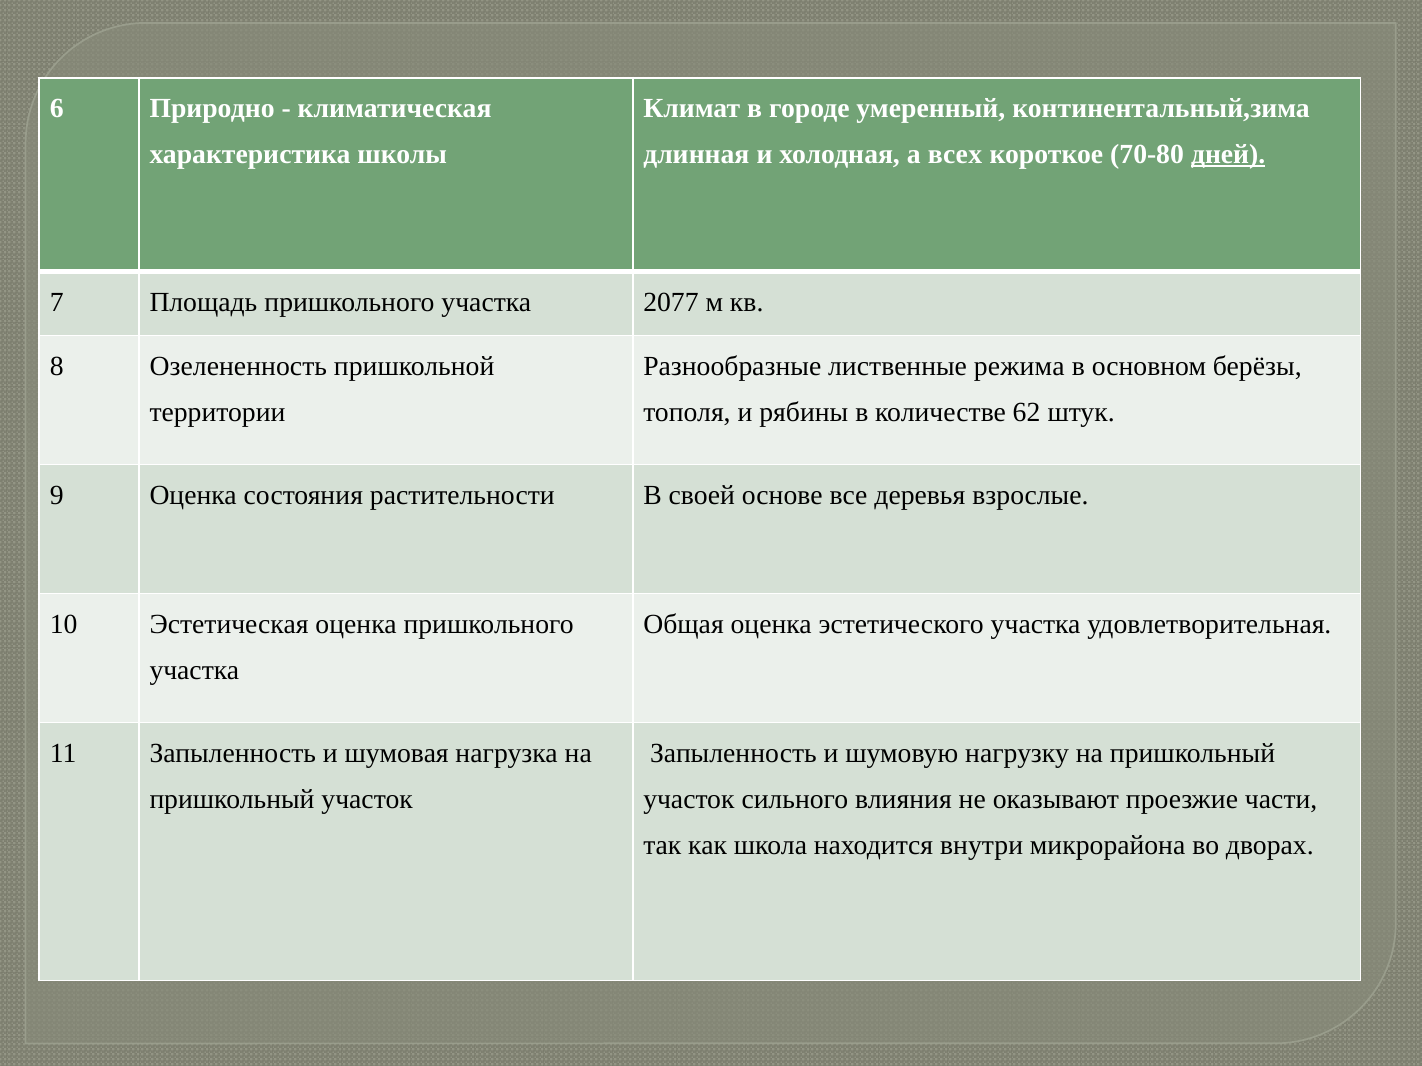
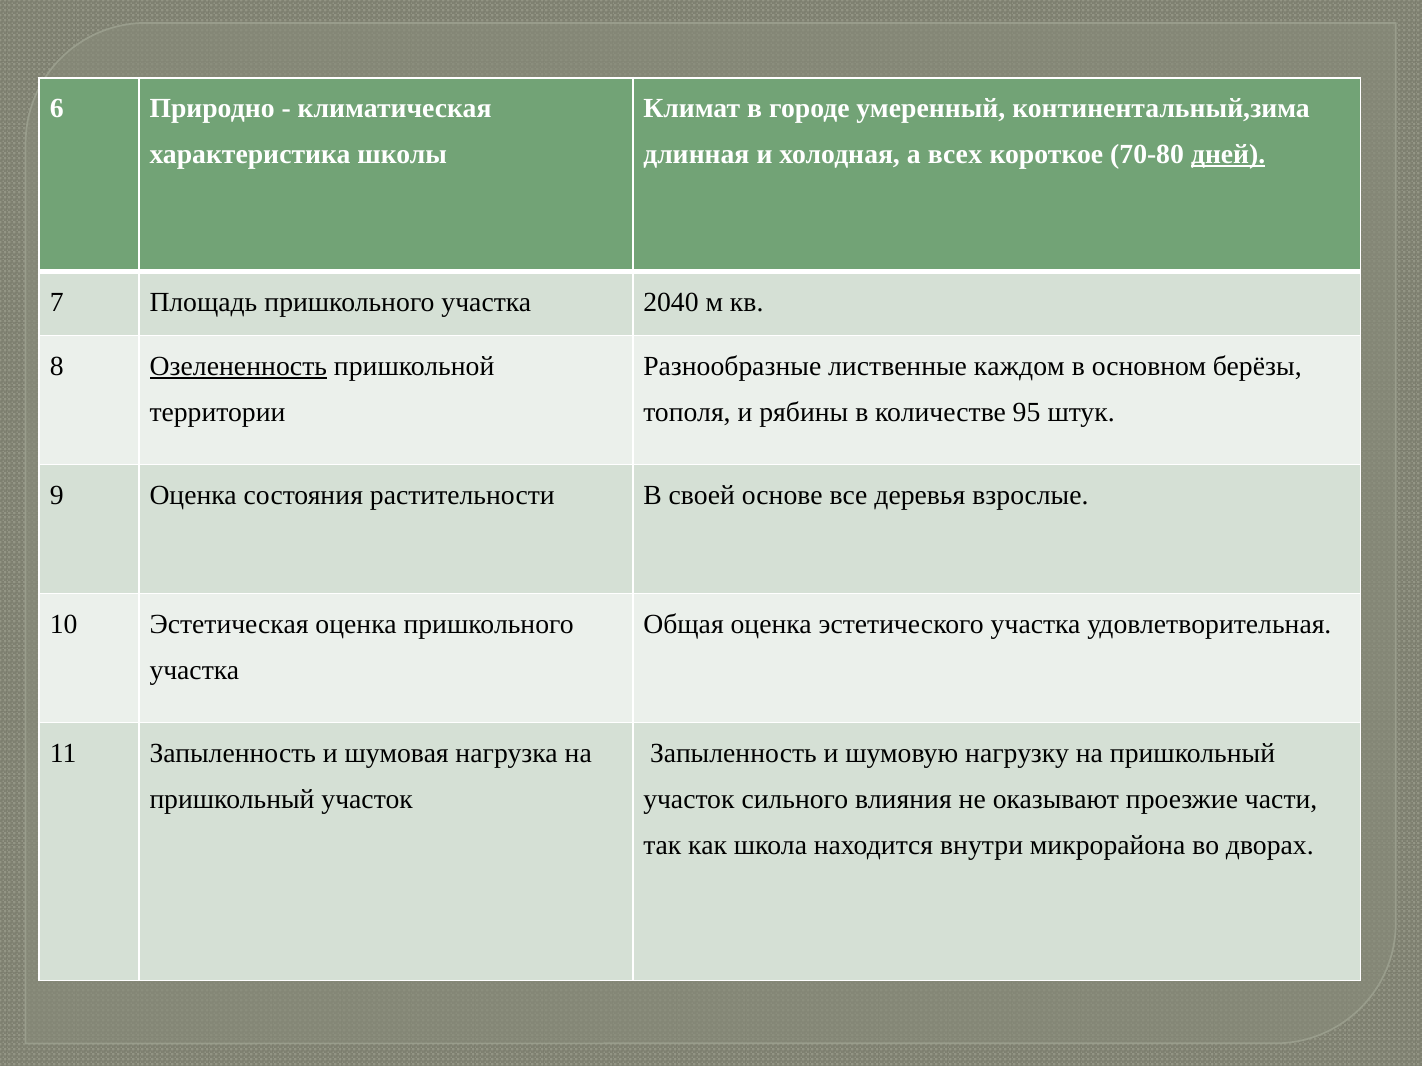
2077: 2077 -> 2040
Озелененность underline: none -> present
режима: режима -> каждом
62: 62 -> 95
